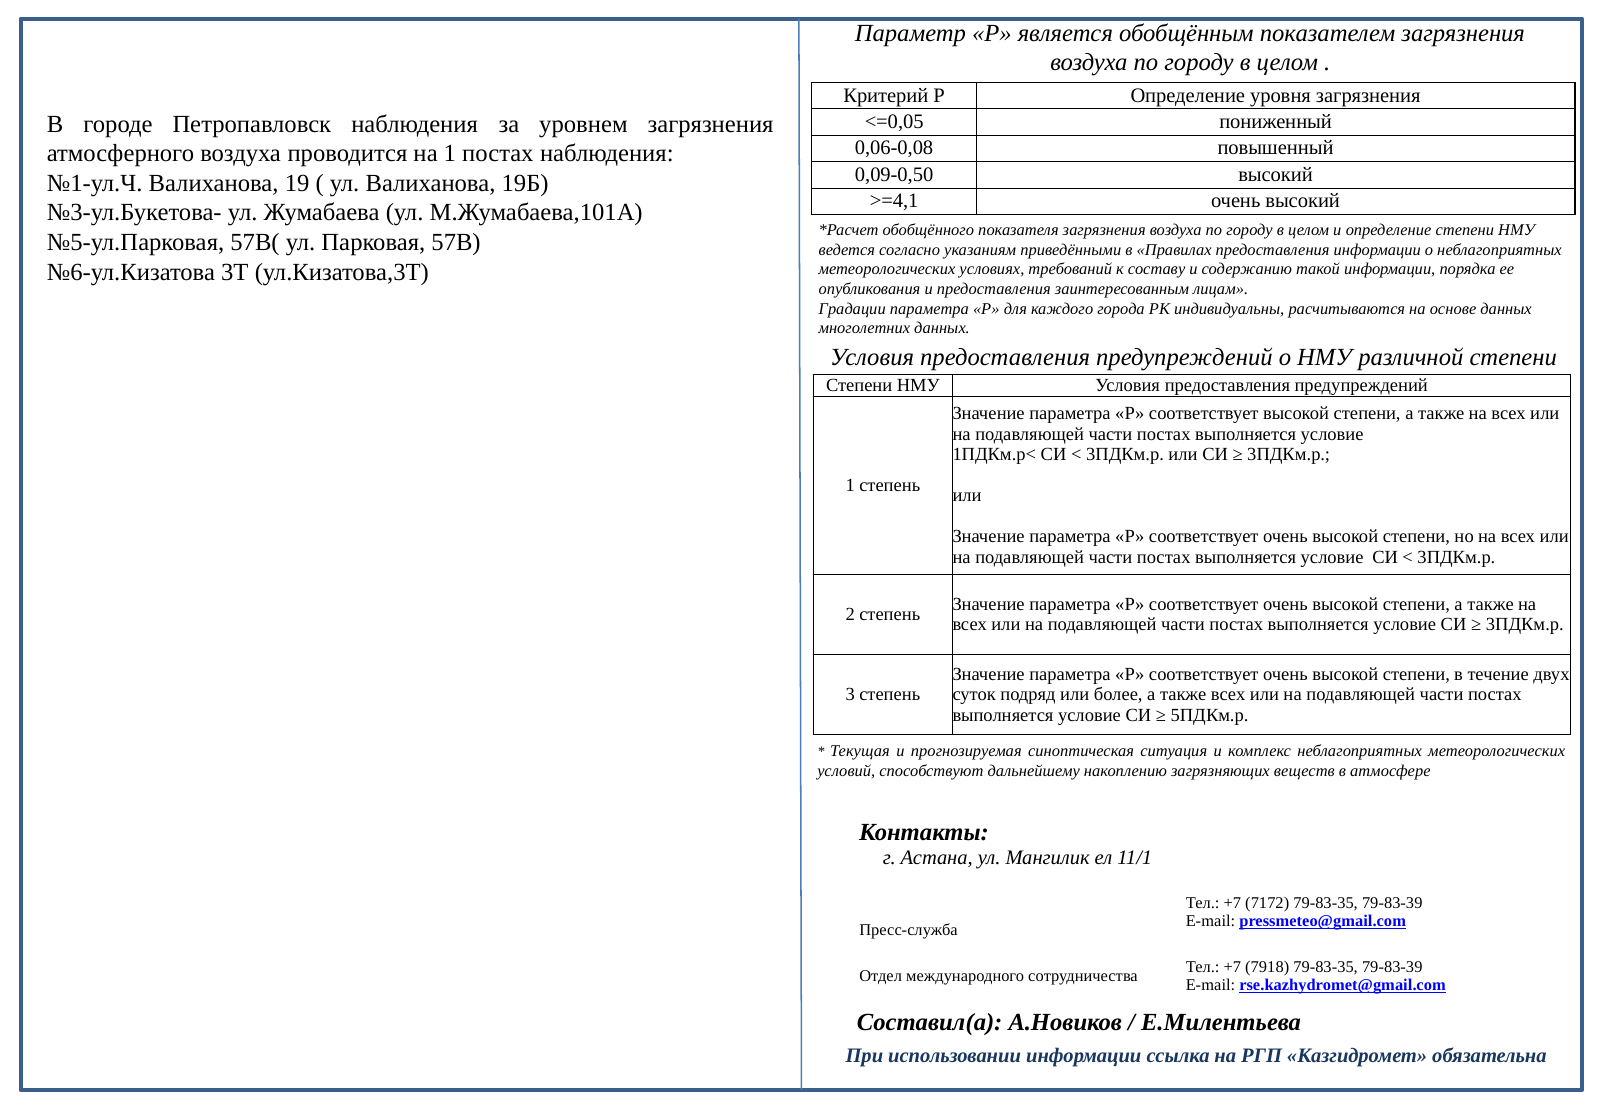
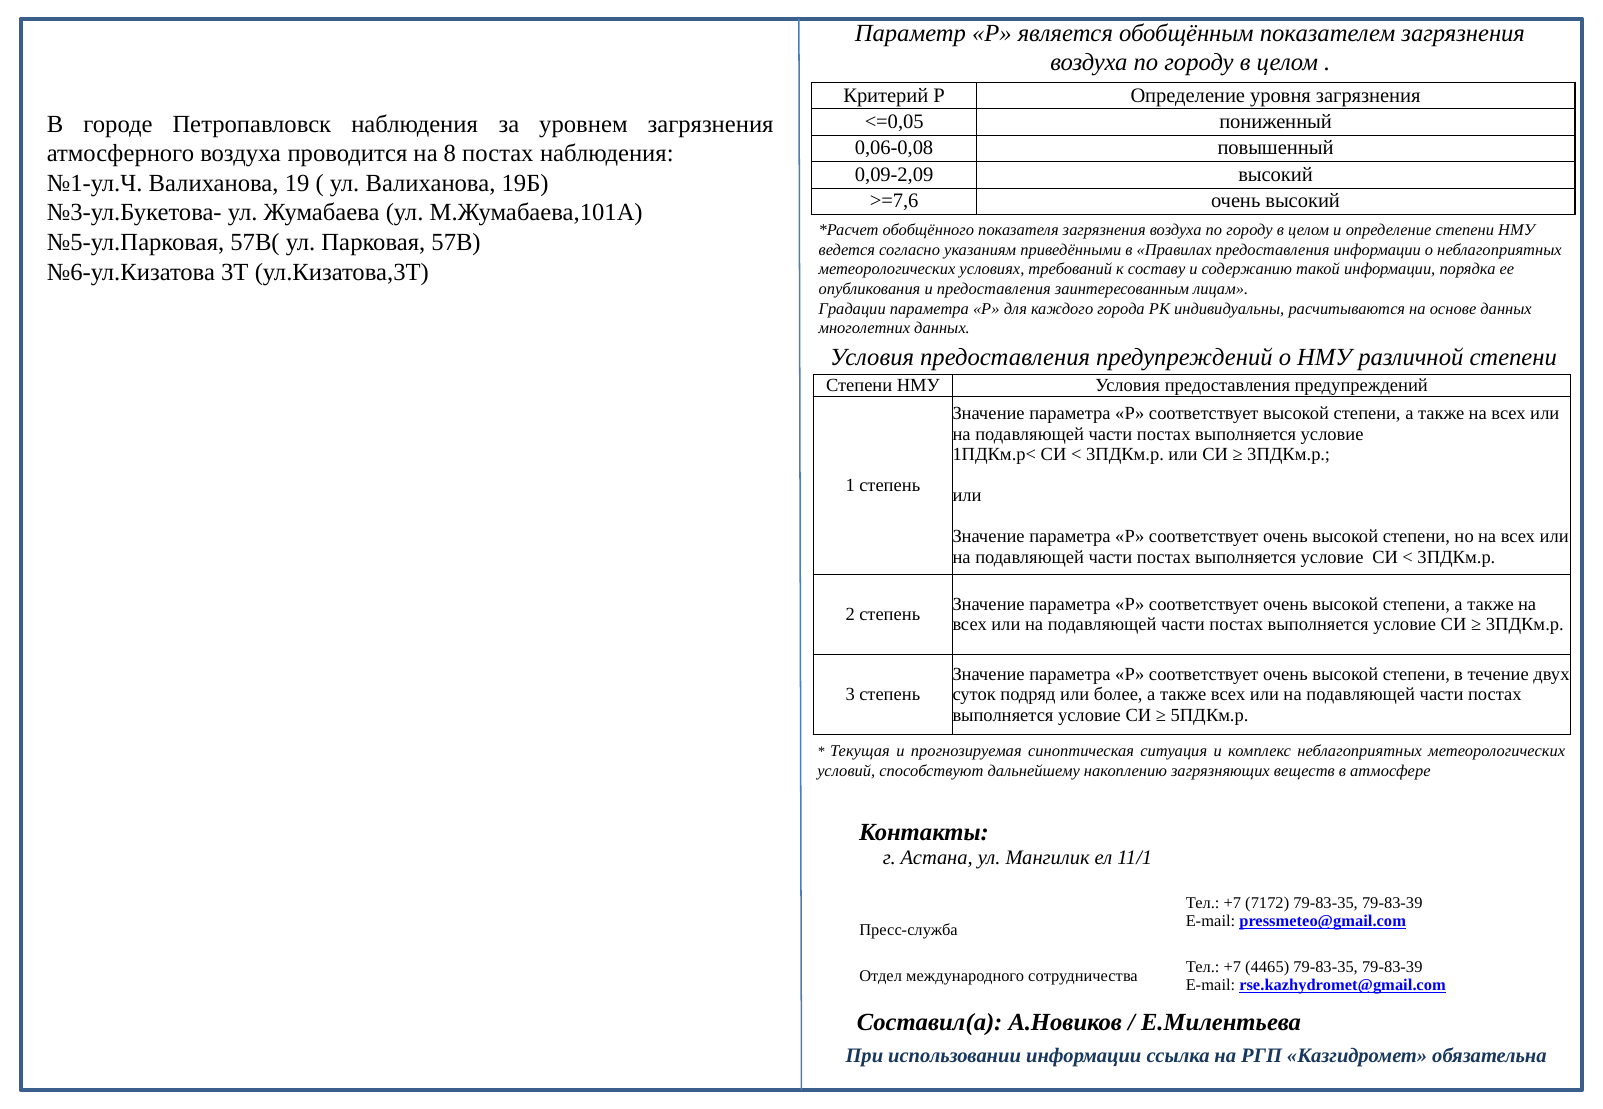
на 1: 1 -> 8
0,09-0,50: 0,09-0,50 -> 0,09-2,09
>=4,1: >=4,1 -> >=7,6
7918: 7918 -> 4465
